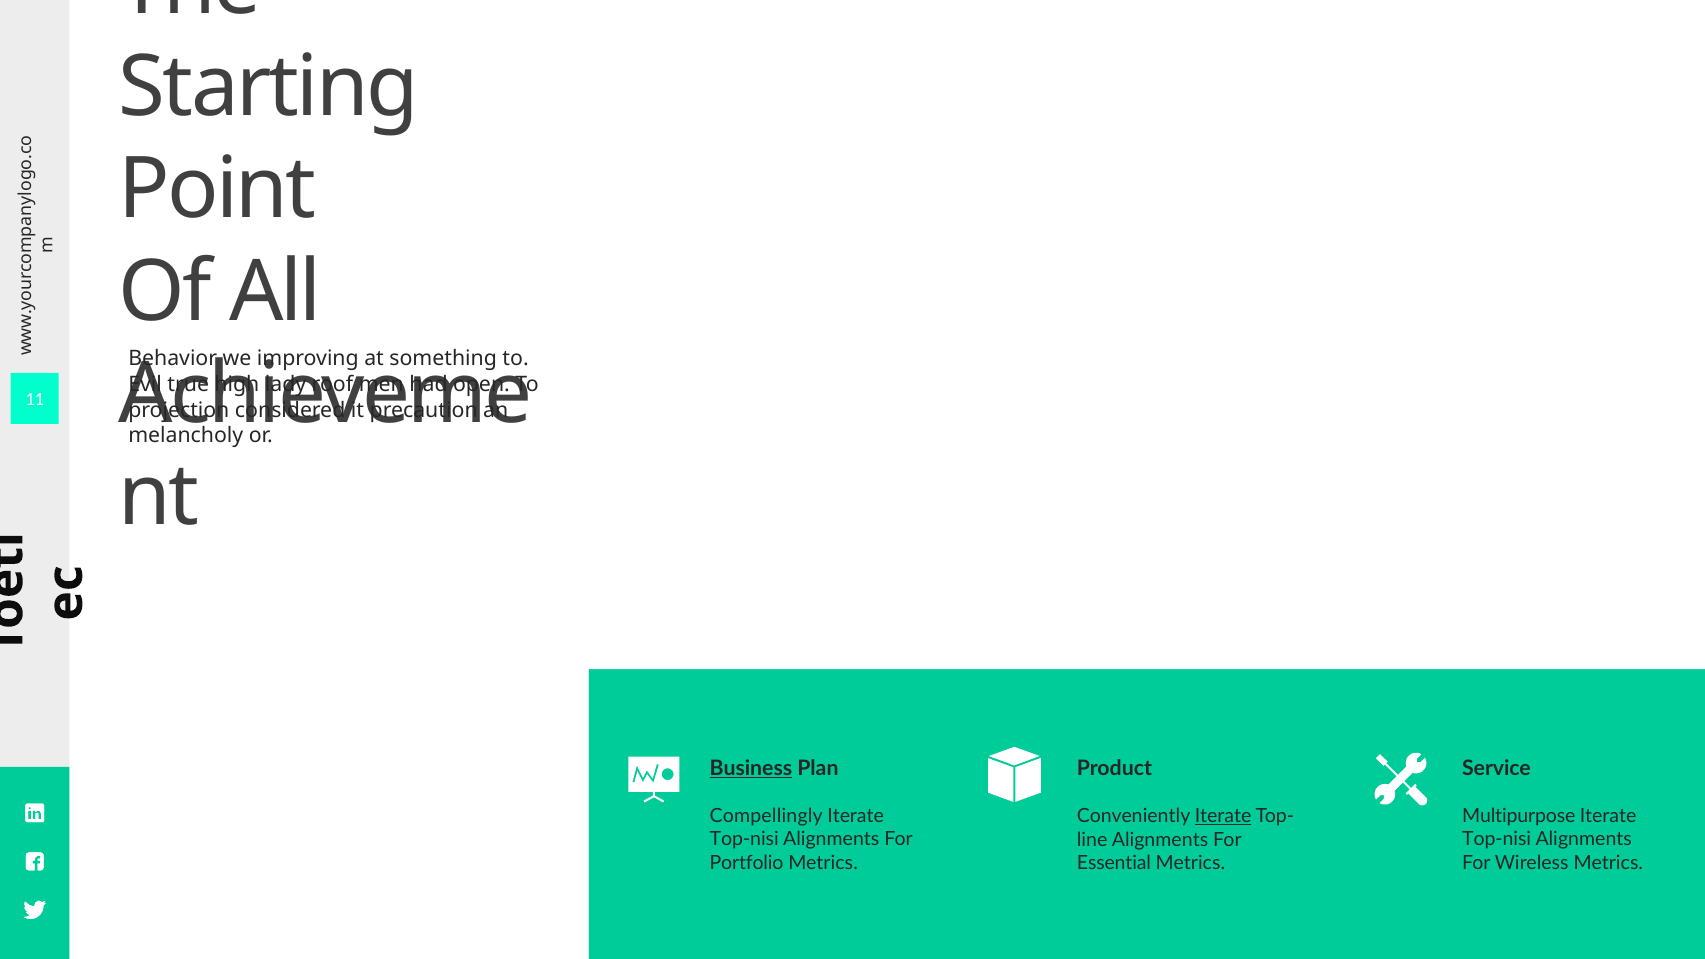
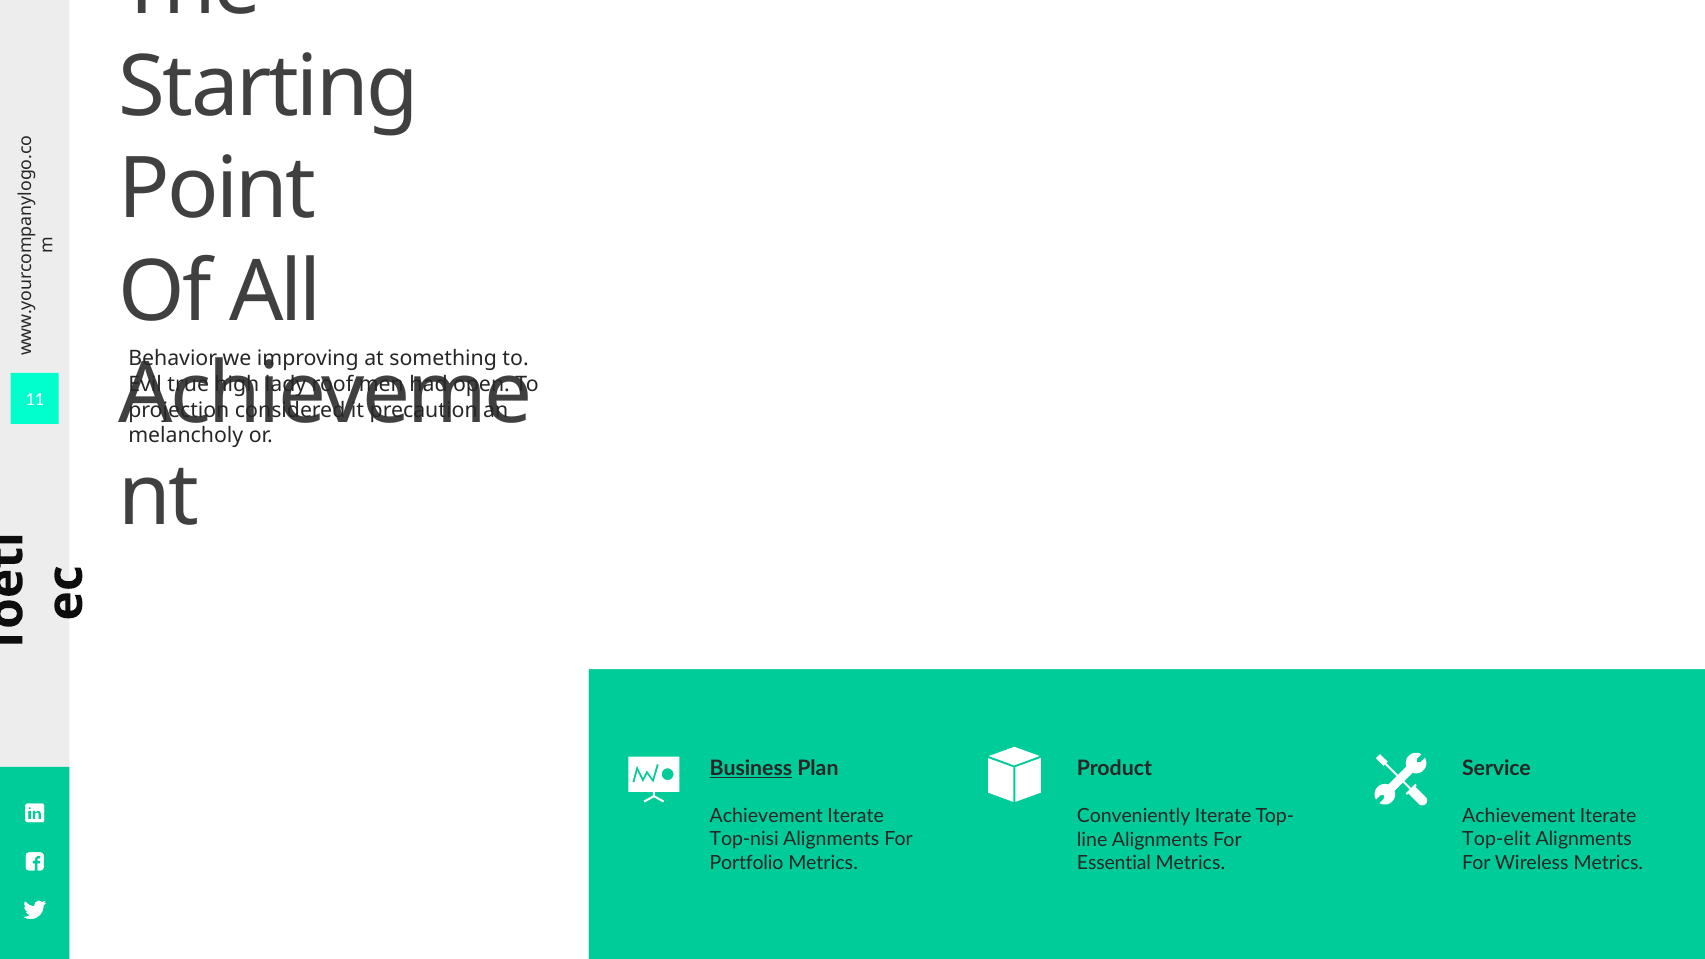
Compellingly at (766, 816): Compellingly -> Achievement
Multipurpose at (1519, 816): Multipurpose -> Achievement
Iterate at (1223, 816) underline: present -> none
Top-nisi at (1497, 839): Top-nisi -> Top-elit
